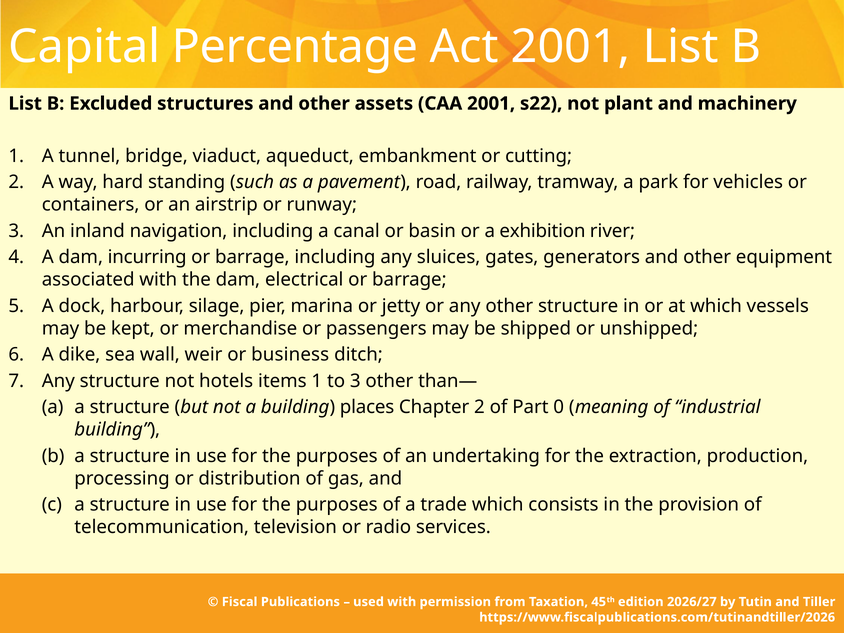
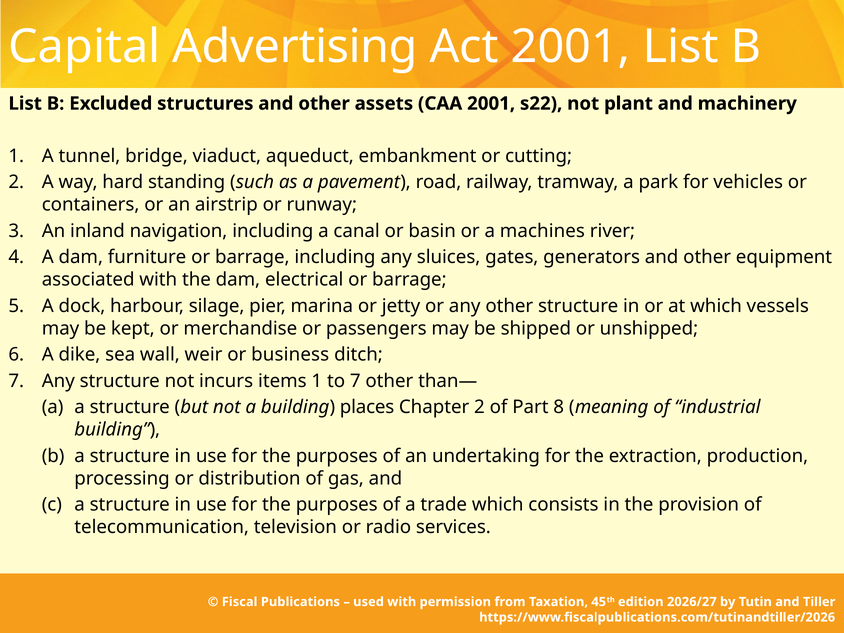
Percentage: Percentage -> Advertising
exhibition: exhibition -> machines
incurring: incurring -> furniture
hotels: hotels -> incurs
to 3: 3 -> 7
0: 0 -> 8
